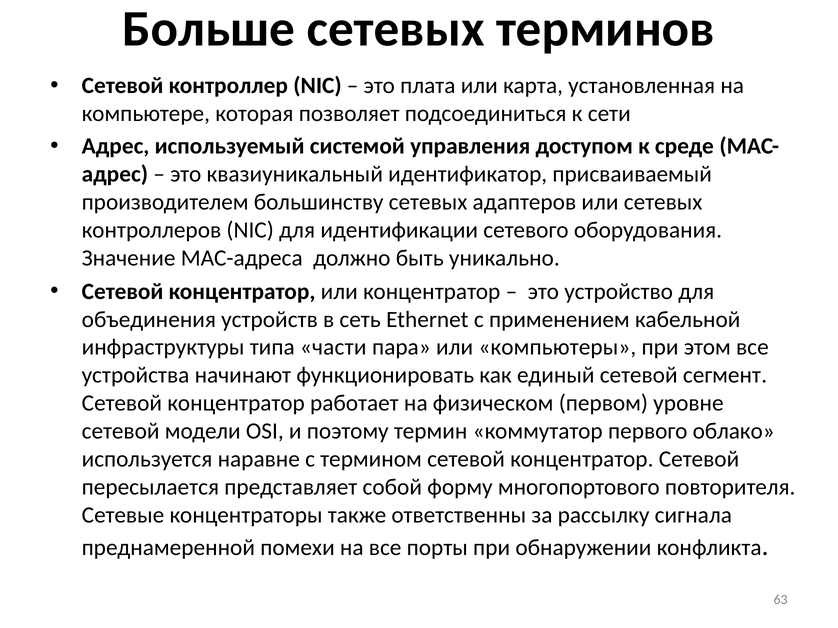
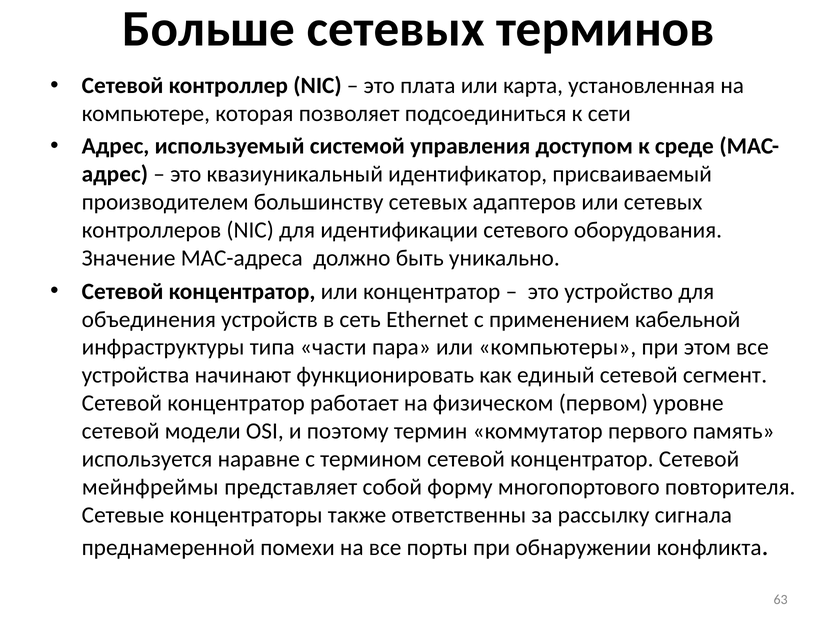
облако: облако -> память
пересылается: пересылается -> мейнфреймы
